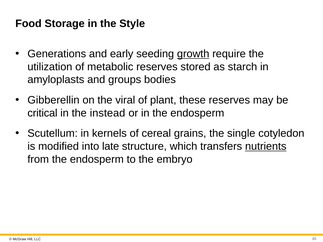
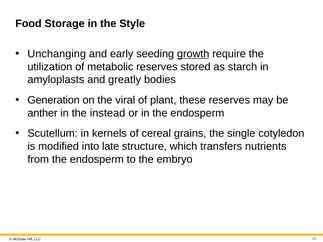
Generations: Generations -> Unchanging
groups: groups -> greatly
Gibberellin: Gibberellin -> Generation
critical: critical -> anther
nutrients underline: present -> none
